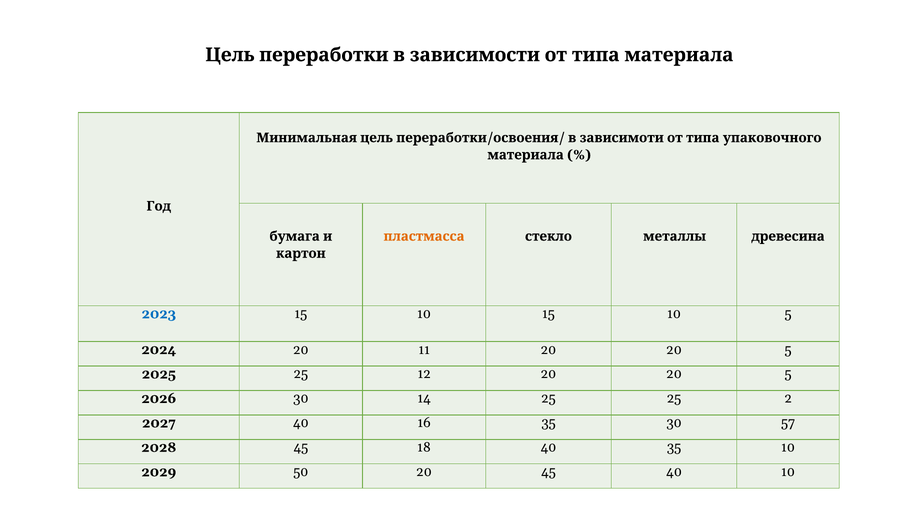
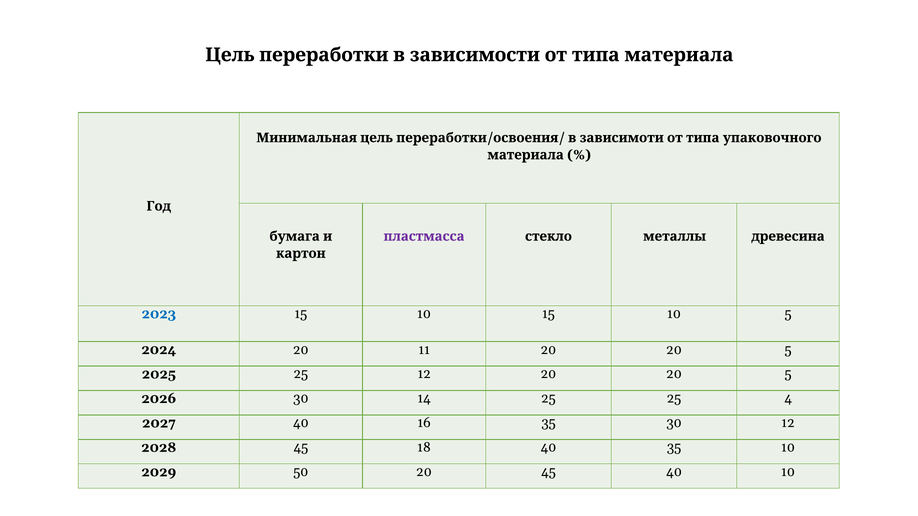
пластмасса colour: orange -> purple
2: 2 -> 4
30 57: 57 -> 12
